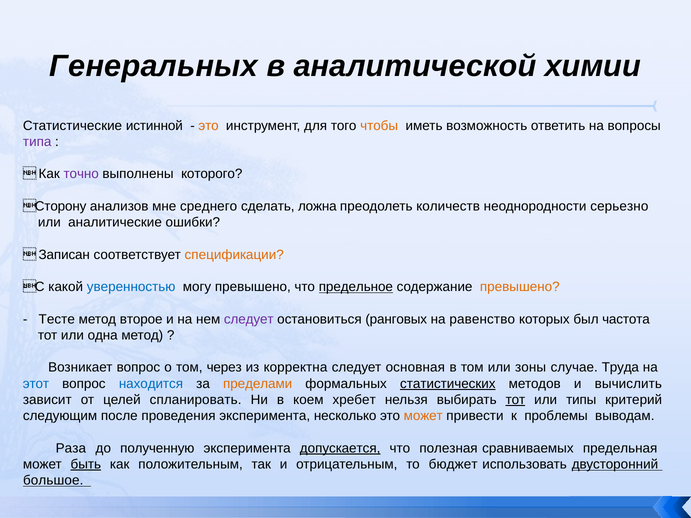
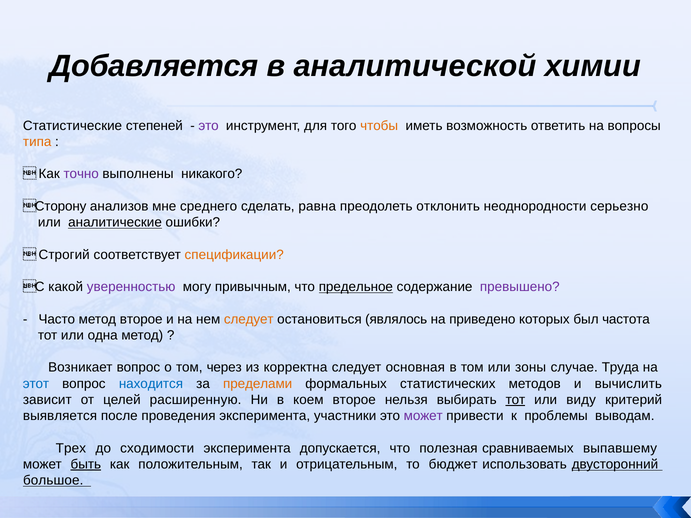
Генеральных: Генеральных -> Добавляется
истинной: истинной -> степеней
это at (209, 126) colour: orange -> purple
типа colour: purple -> orange
которого: которого -> никакого
ложна: ложна -> равна
количеств: количеств -> отклонить
аналитические underline: none -> present
Записан: Записан -> Строгий
уверенностью colour: blue -> purple
могу превышено: превышено -> привычным
превышено at (520, 287) colour: orange -> purple
Тесте: Тесте -> Часто
следует at (249, 319) colour: purple -> orange
ранговых: ранговых -> являлось
равенство: равенство -> приведено
статистических underline: present -> none
спланировать: спланировать -> расширенную
коем хребет: хребет -> второе
типы: типы -> виду
следующим: следующим -> выявляется
несколько: несколько -> участники
может at (423, 416) colour: orange -> purple
Раза: Раза -> Трех
полученную: полученную -> сходимости
допускается underline: present -> none
предельная: предельная -> выпавшему
